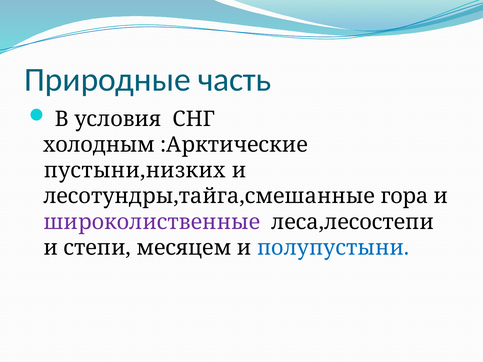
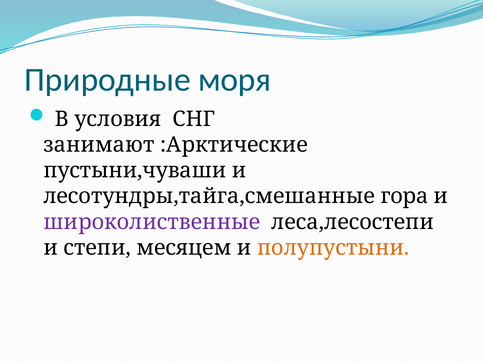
часть: часть -> моря
холодным: холодным -> занимают
пустыни,низких: пустыни,низких -> пустыни,чуваши
полупустыни colour: blue -> orange
